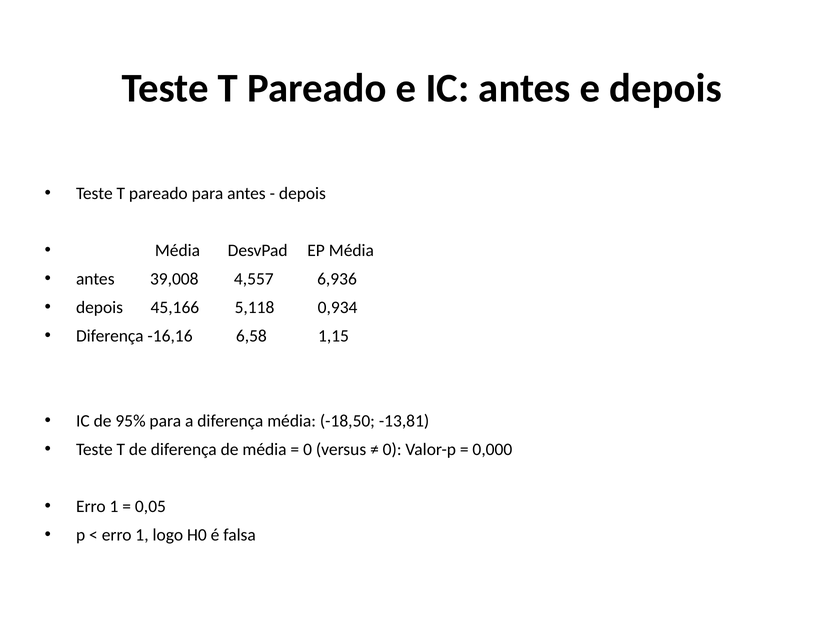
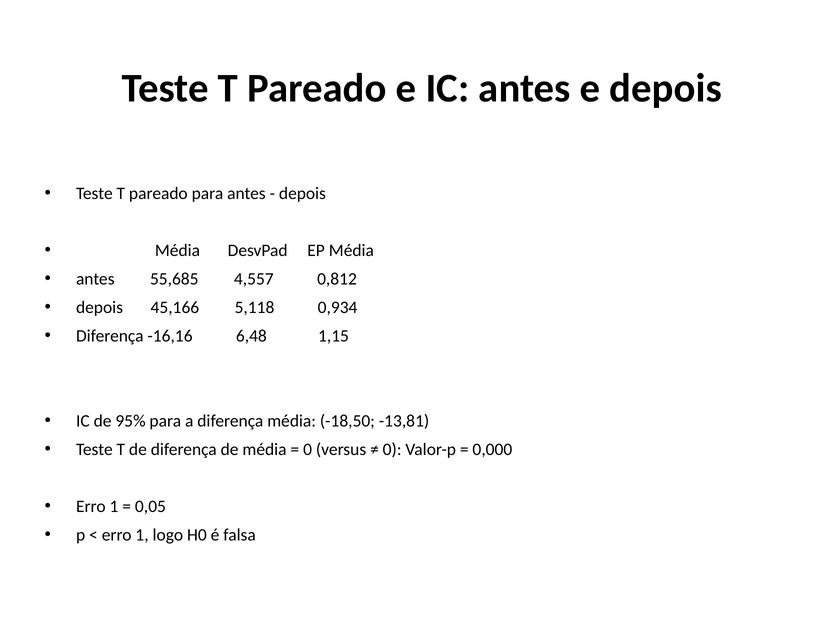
39,008: 39,008 -> 55,685
6,936: 6,936 -> 0,812
6,58: 6,58 -> 6,48
